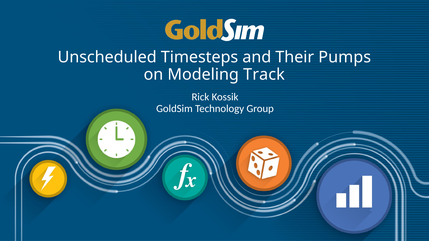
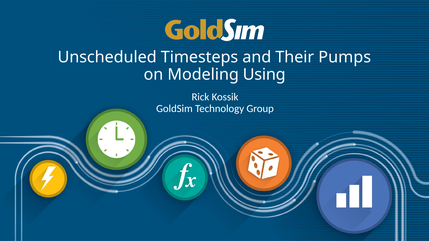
Track: Track -> Using
